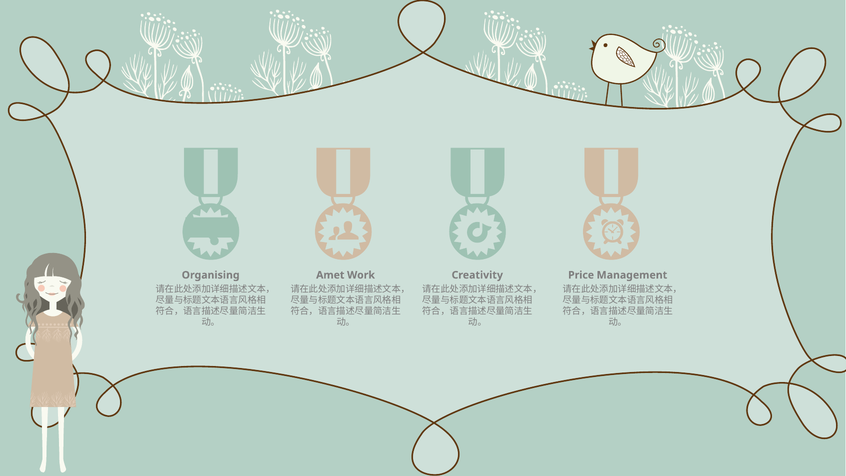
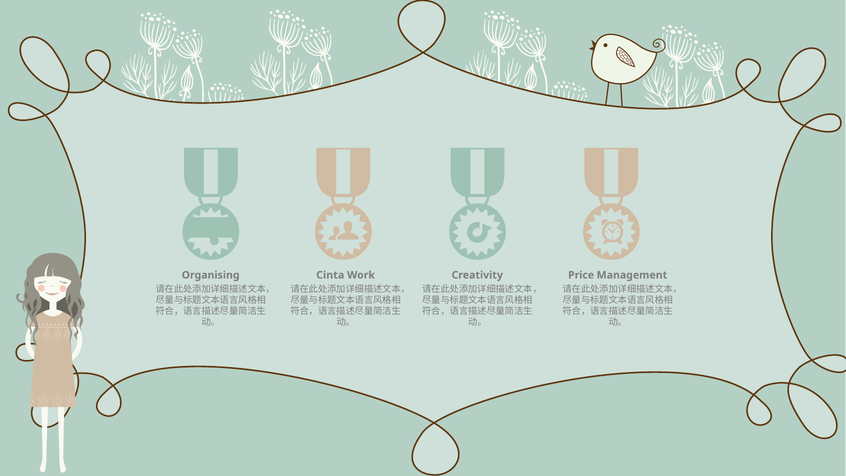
Amet: Amet -> Cinta
